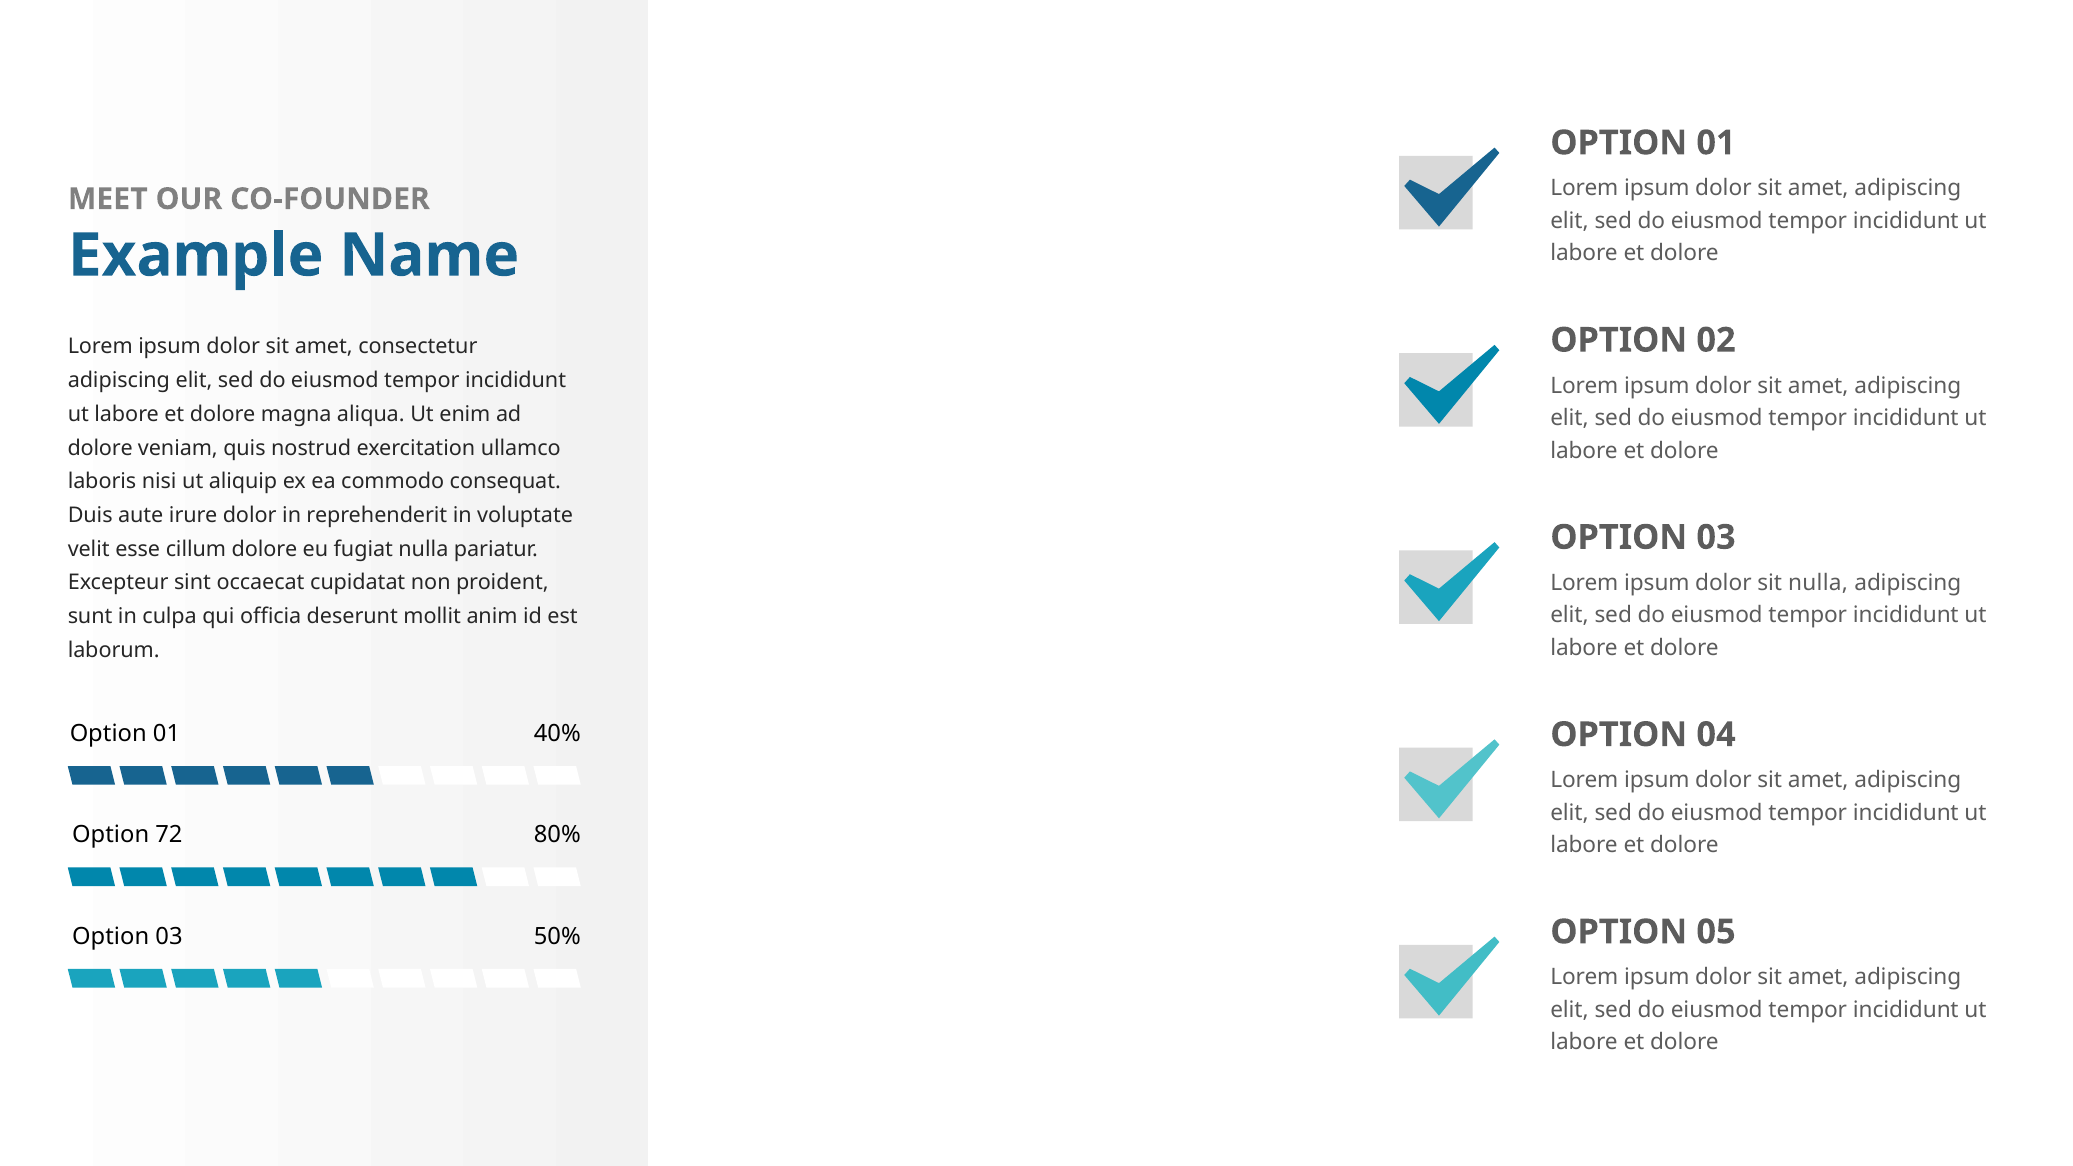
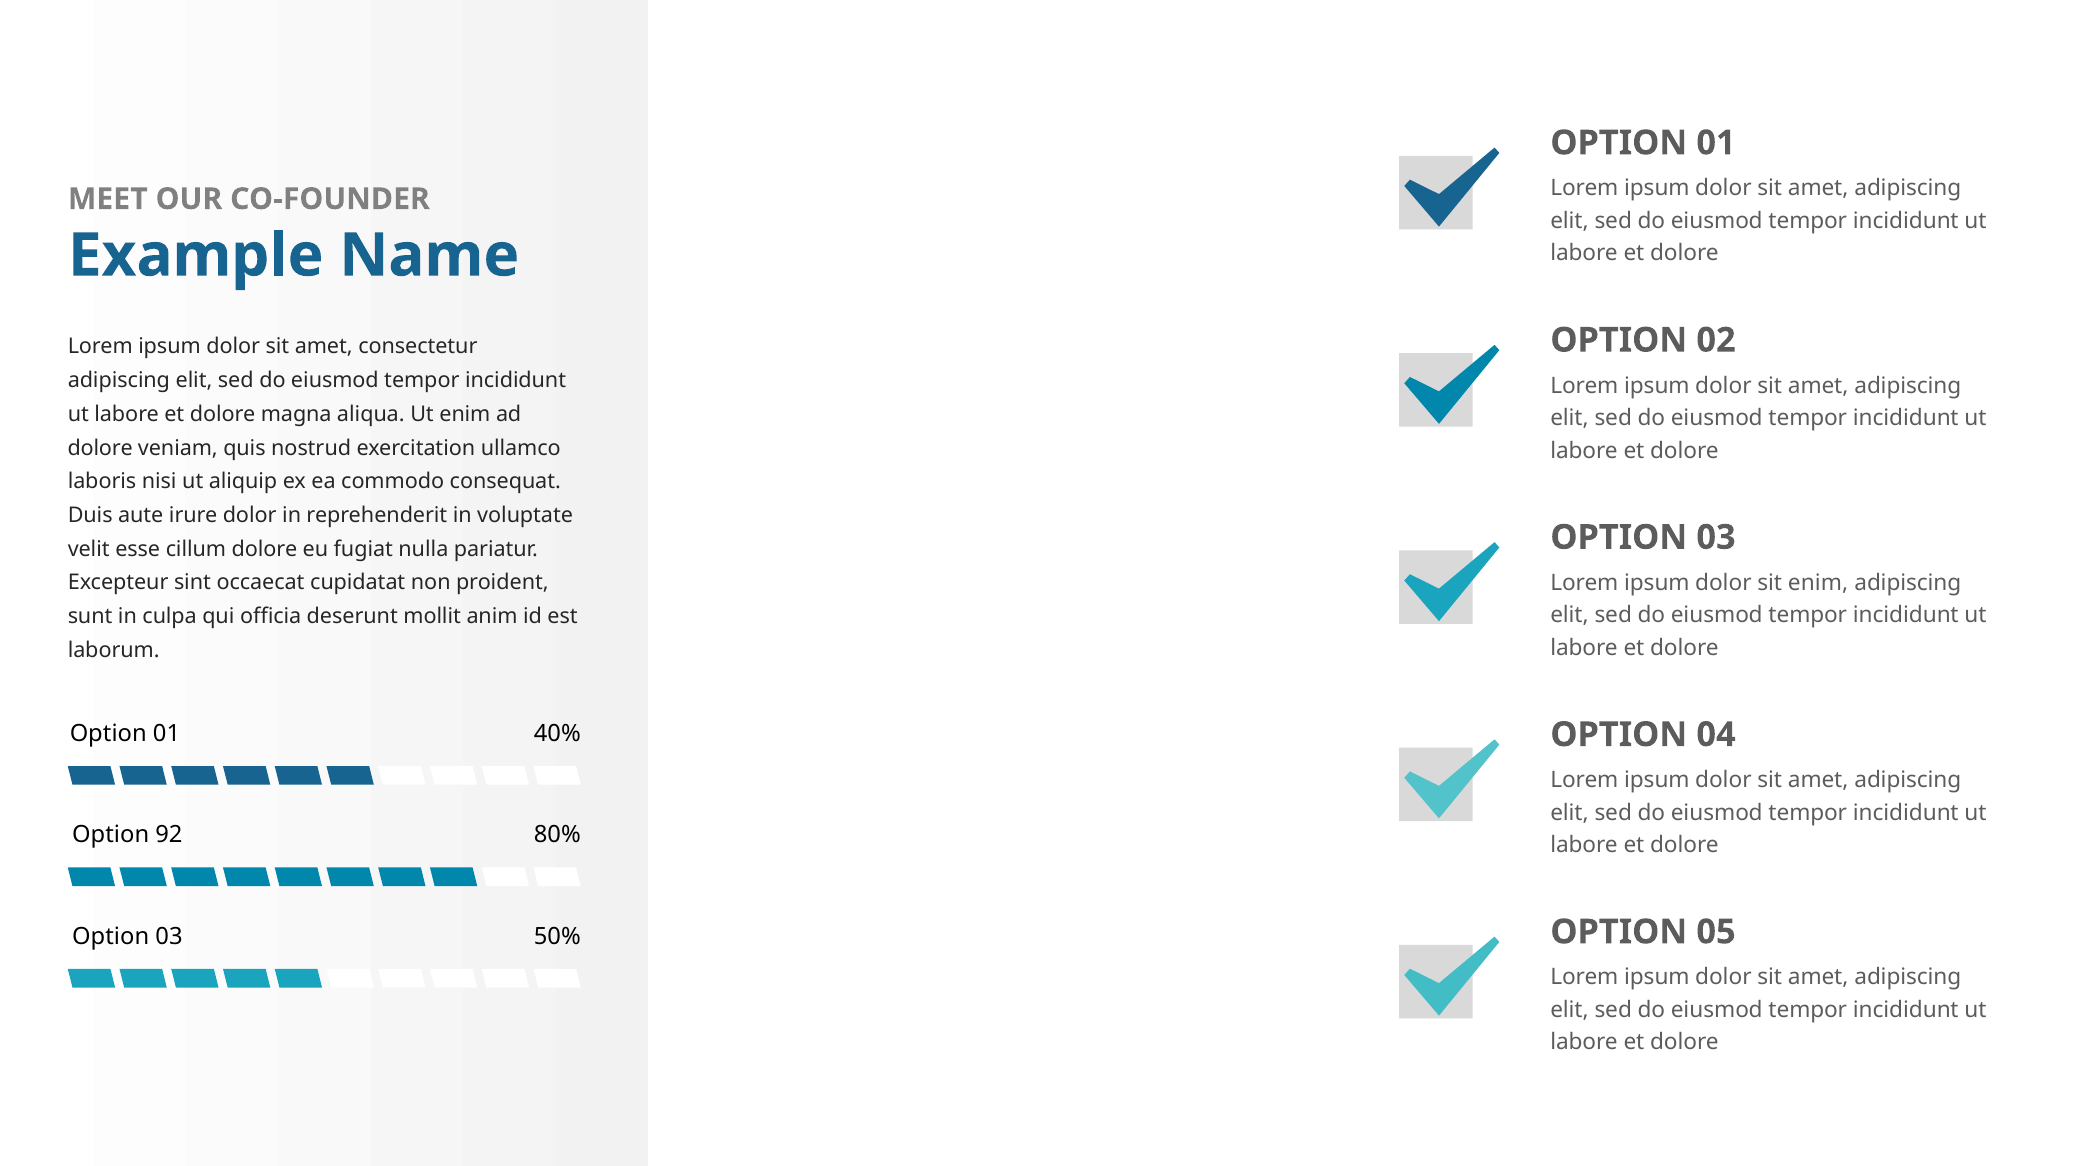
sit nulla: nulla -> enim
72: 72 -> 92
